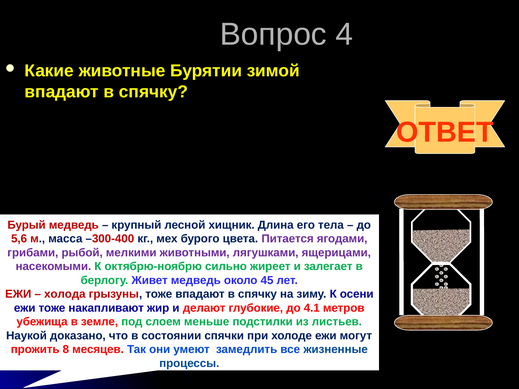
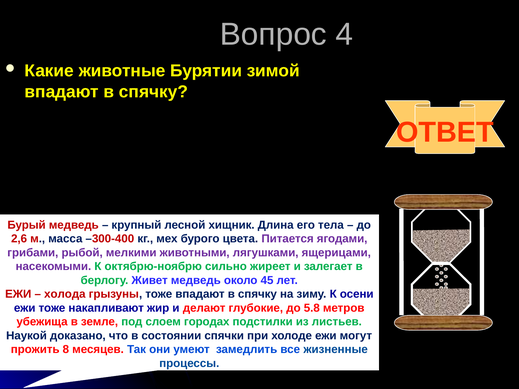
5,6: 5,6 -> 2,6
4.1: 4.1 -> 5.8
меньше: меньше -> городах
